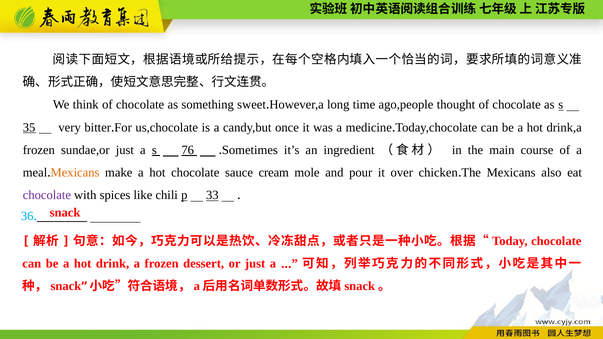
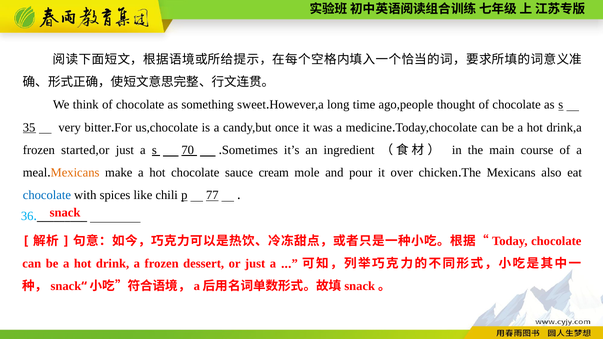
sundae,or: sundae,or -> started,or
76: 76 -> 70
chocolate at (47, 195) colour: purple -> blue
33: 33 -> 77
